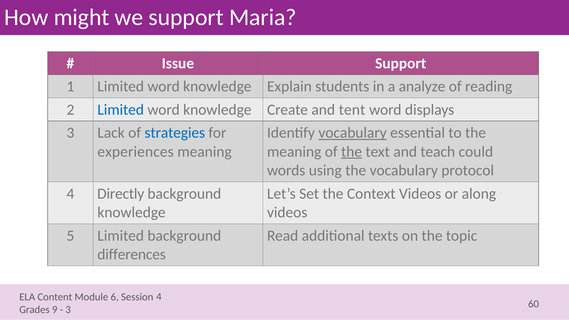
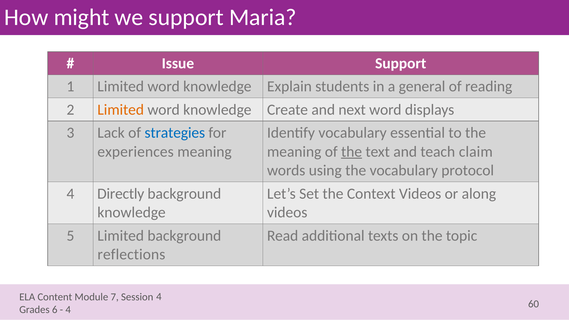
analyze: analyze -> general
Limited at (121, 110) colour: blue -> orange
tent: tent -> next
vocabulary at (353, 133) underline: present -> none
could: could -> claim
differences: differences -> reflections
6: 6 -> 7
9: 9 -> 6
3 at (68, 310): 3 -> 4
